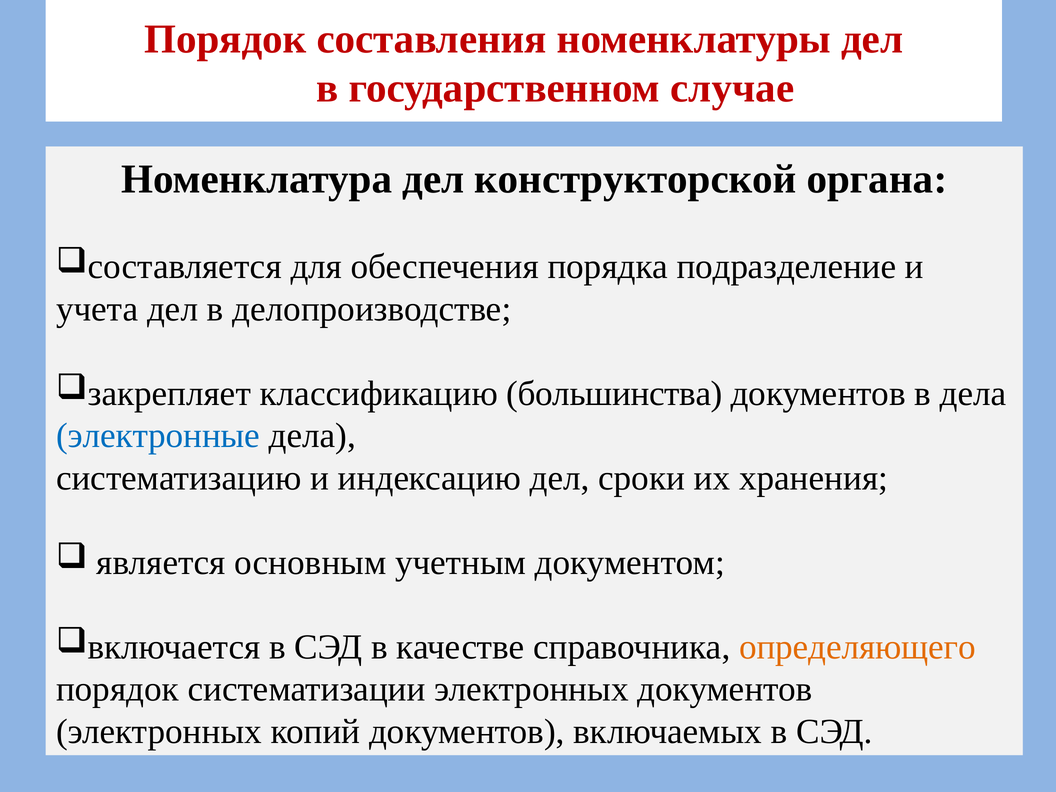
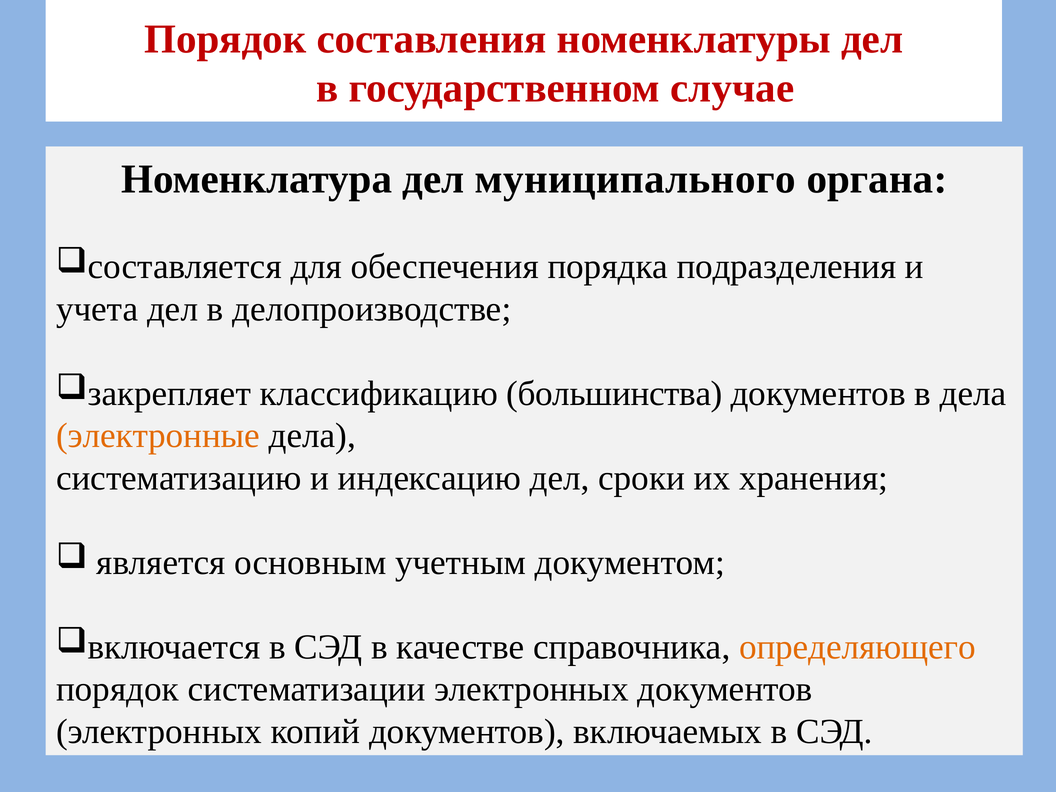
конструкторской: конструкторской -> муниципального
подразделение: подразделение -> подразделения
электронные colour: blue -> orange
